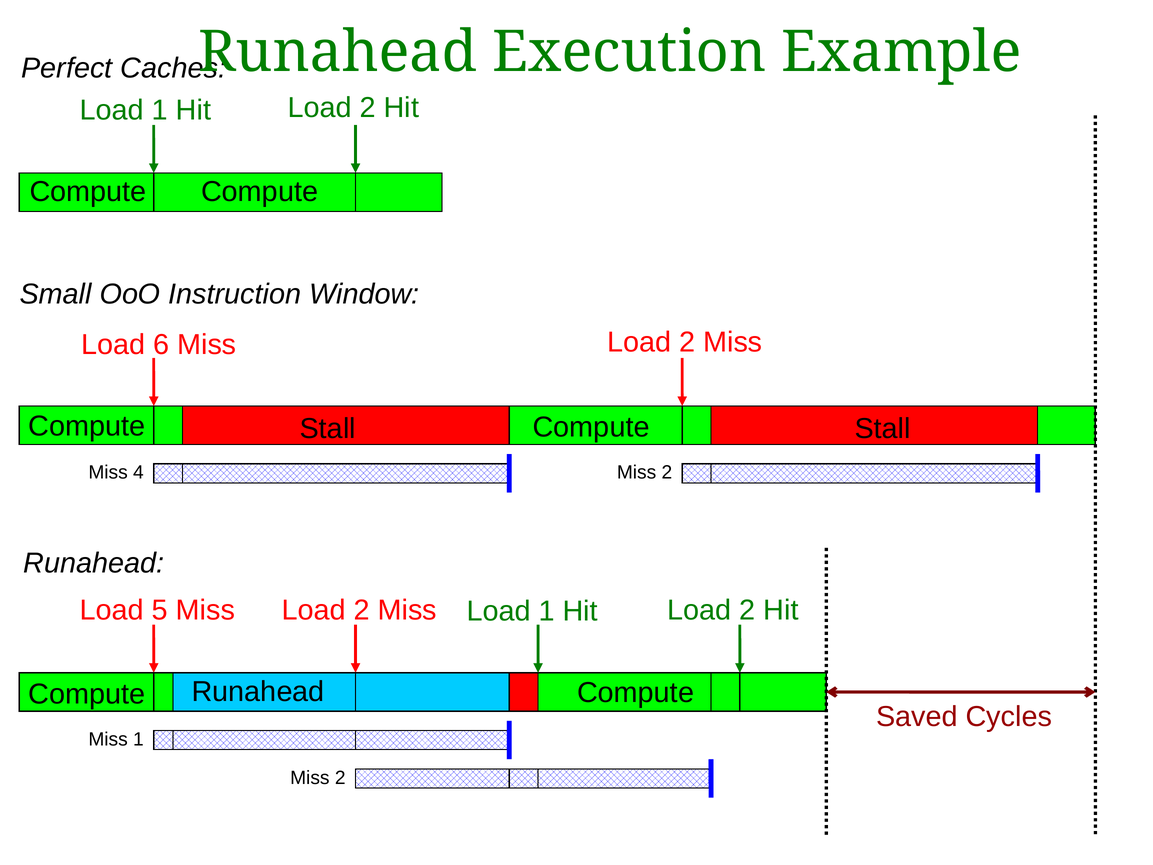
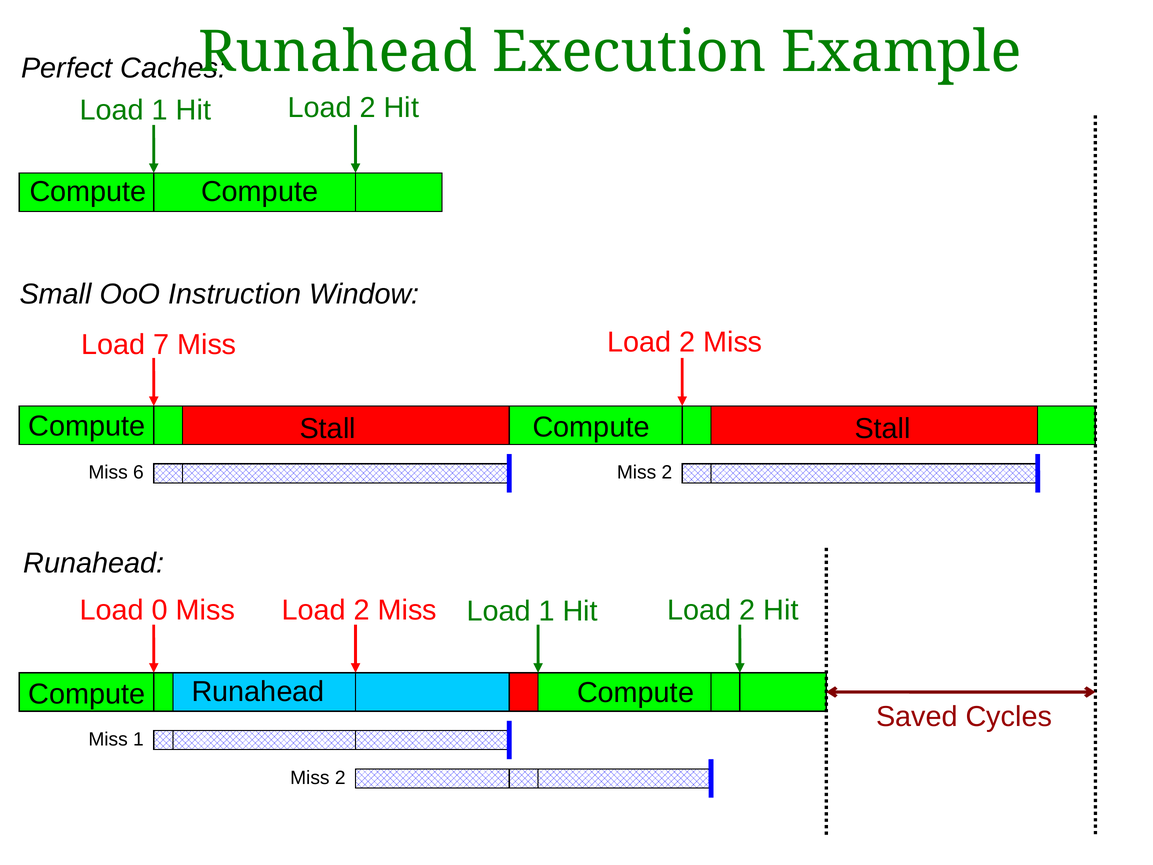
6: 6 -> 7
4: 4 -> 6
5: 5 -> 0
